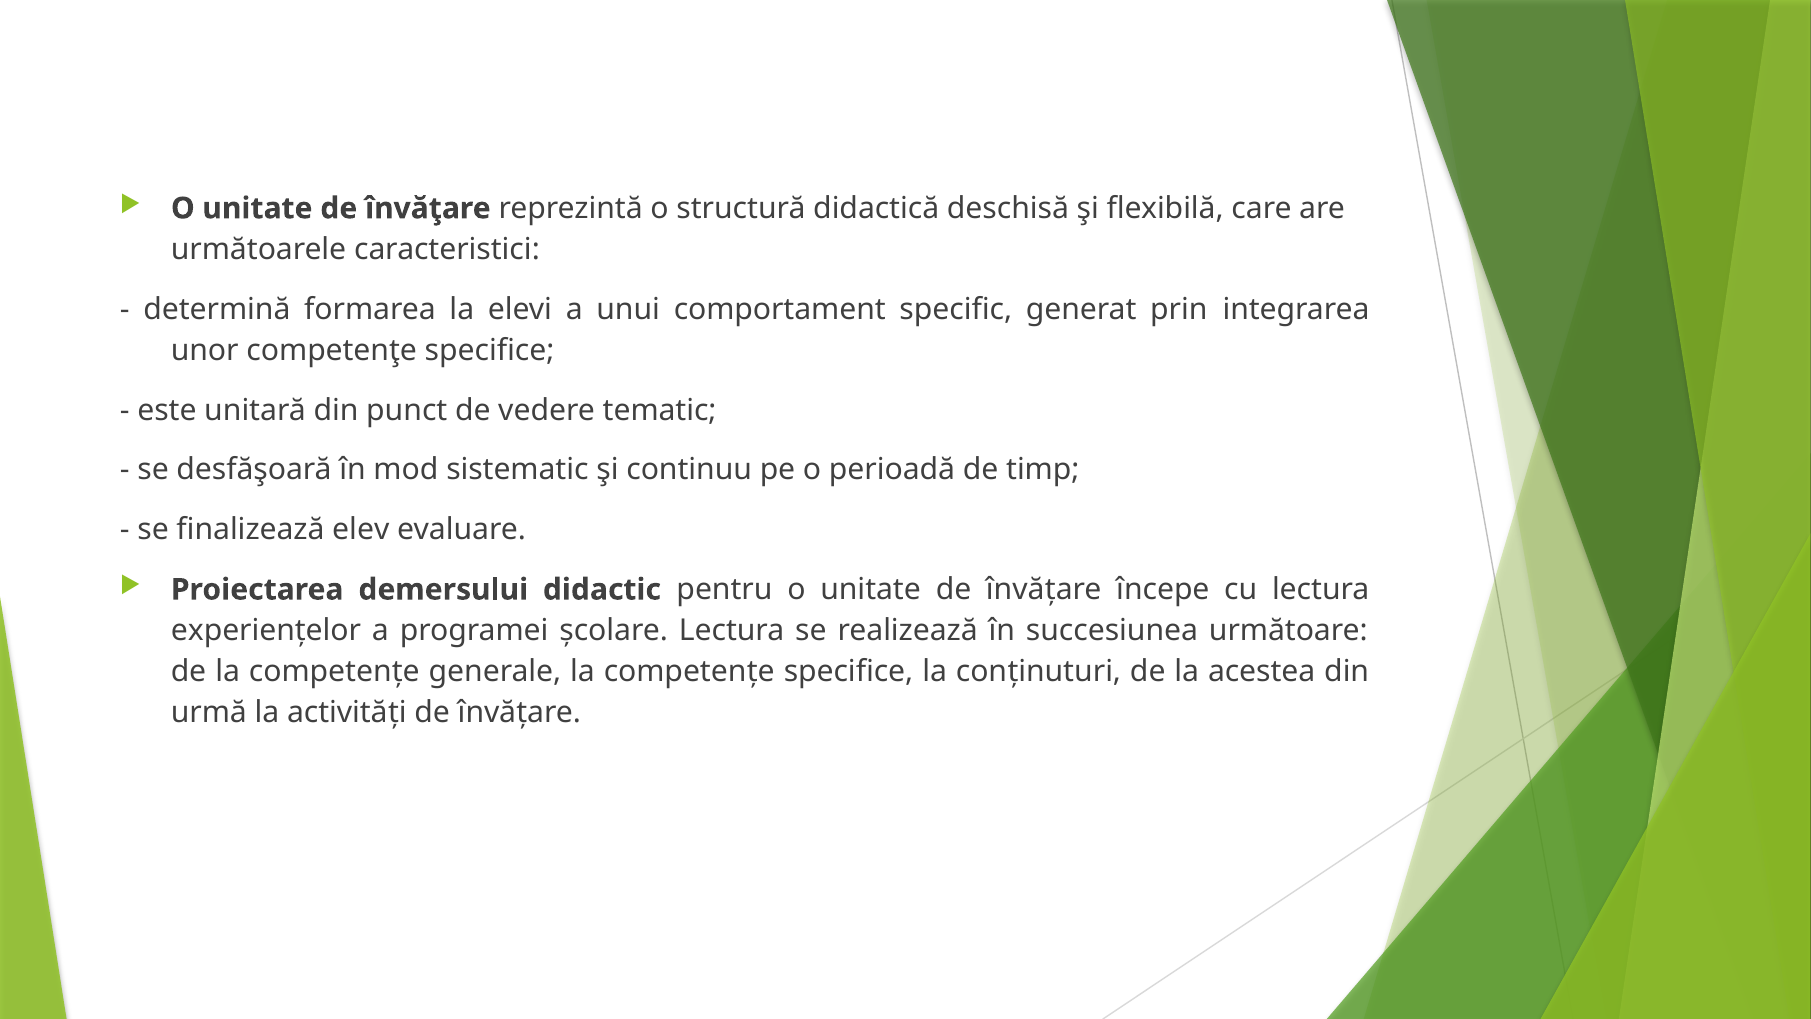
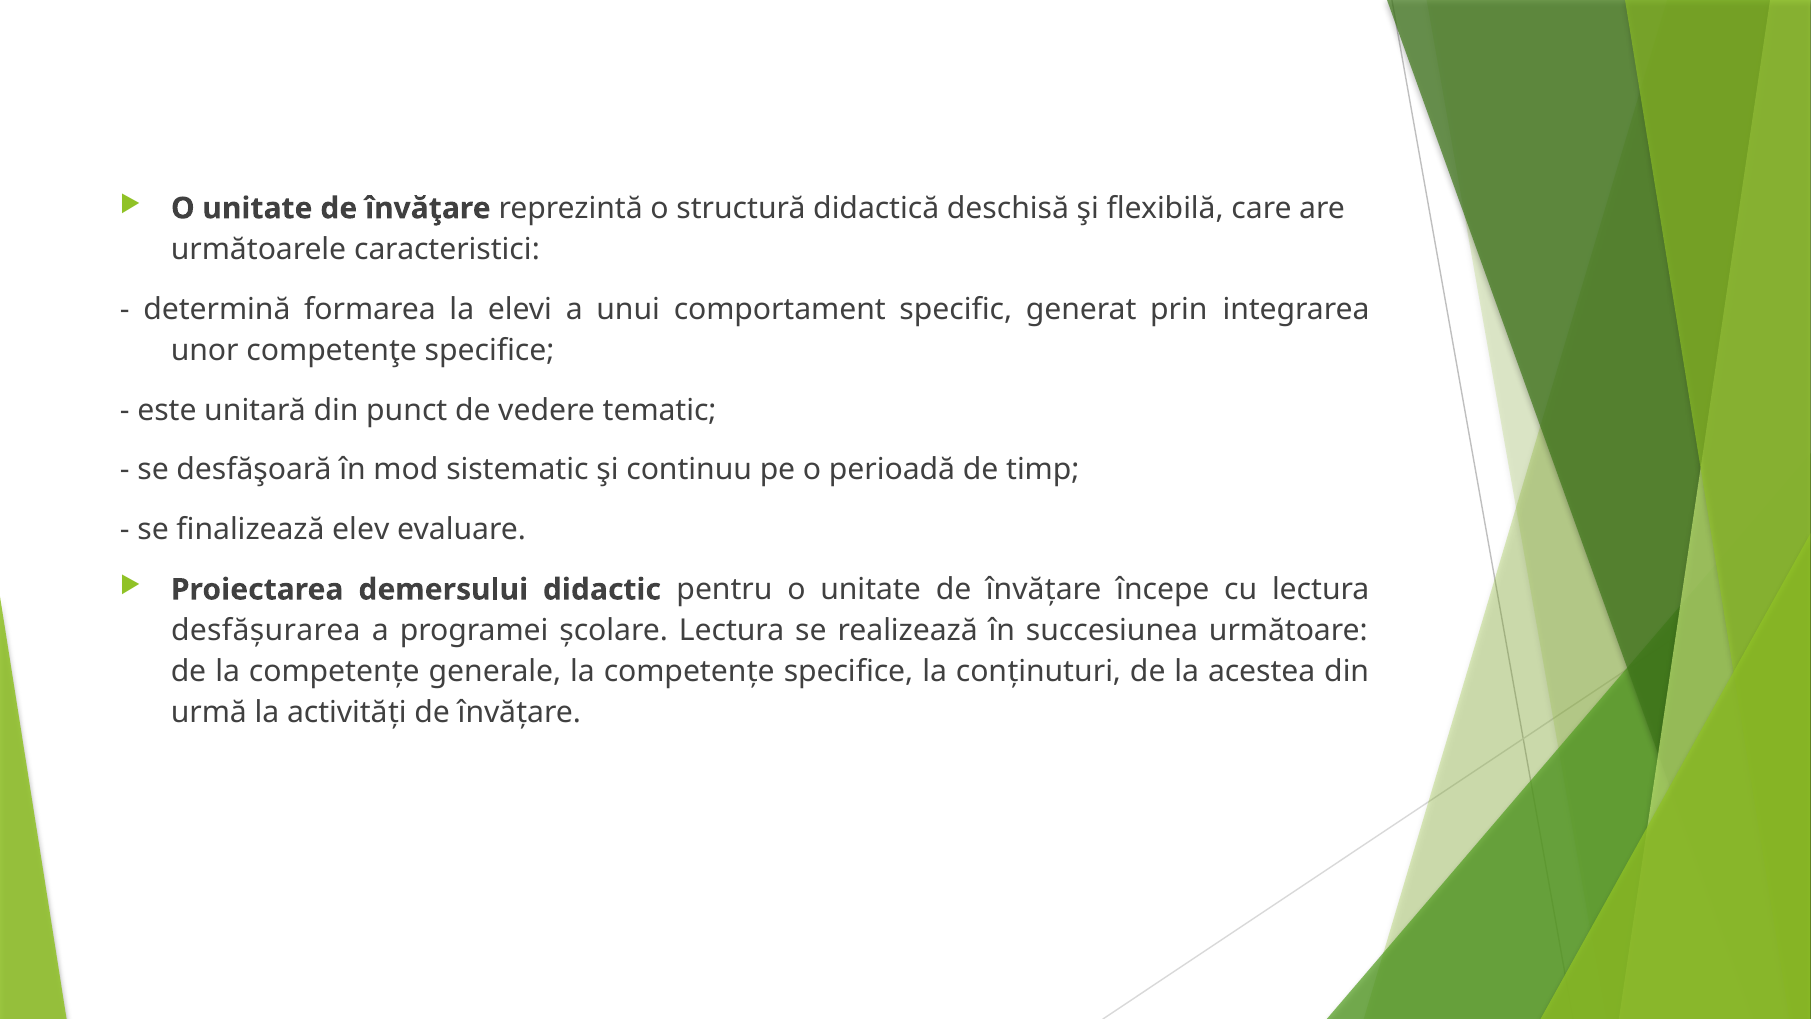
experienţelor: experienţelor -> desfășurarea
